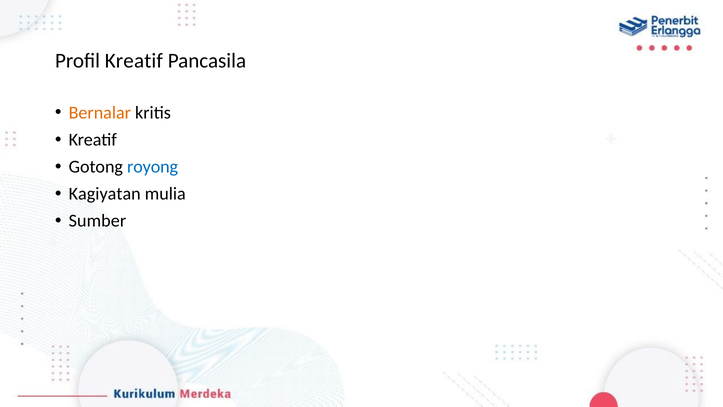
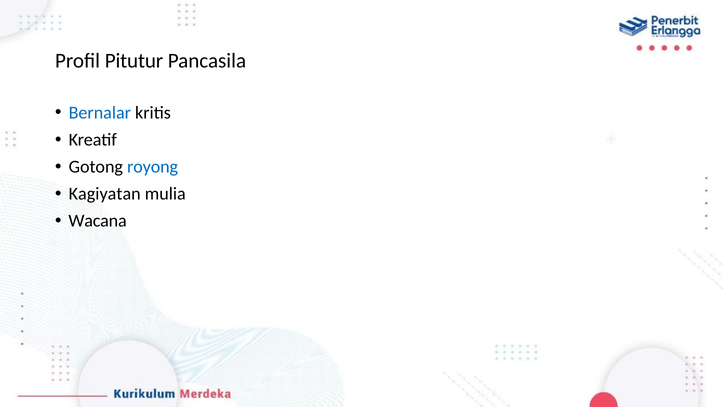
Profil Kreatif: Kreatif -> Pitutur
Bernalar colour: orange -> blue
Sumber: Sumber -> Wacana
